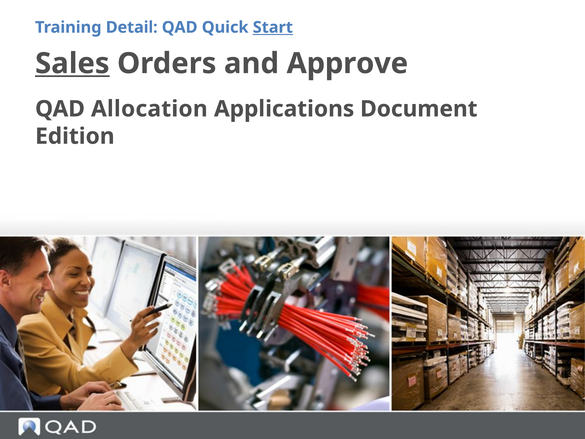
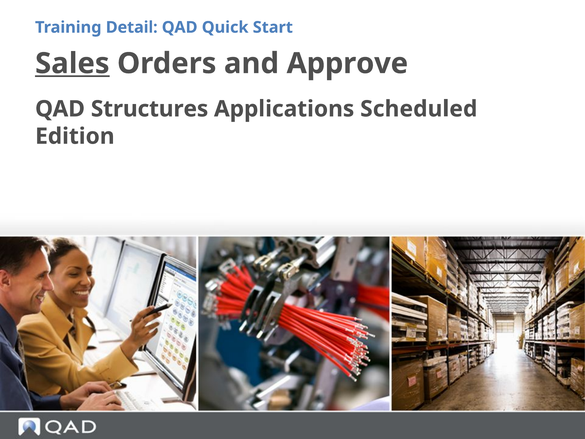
Start underline: present -> none
Allocation: Allocation -> Structures
Document: Document -> Scheduled
